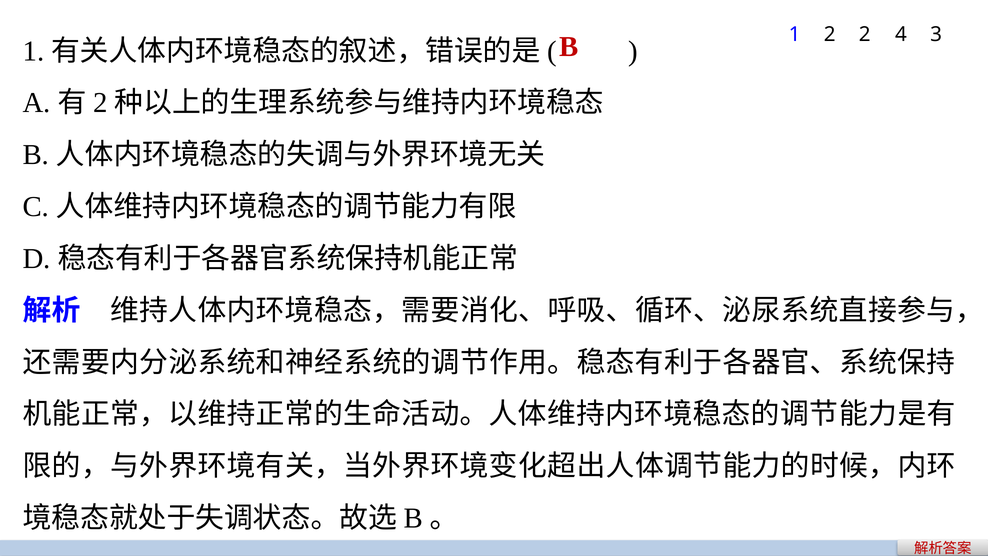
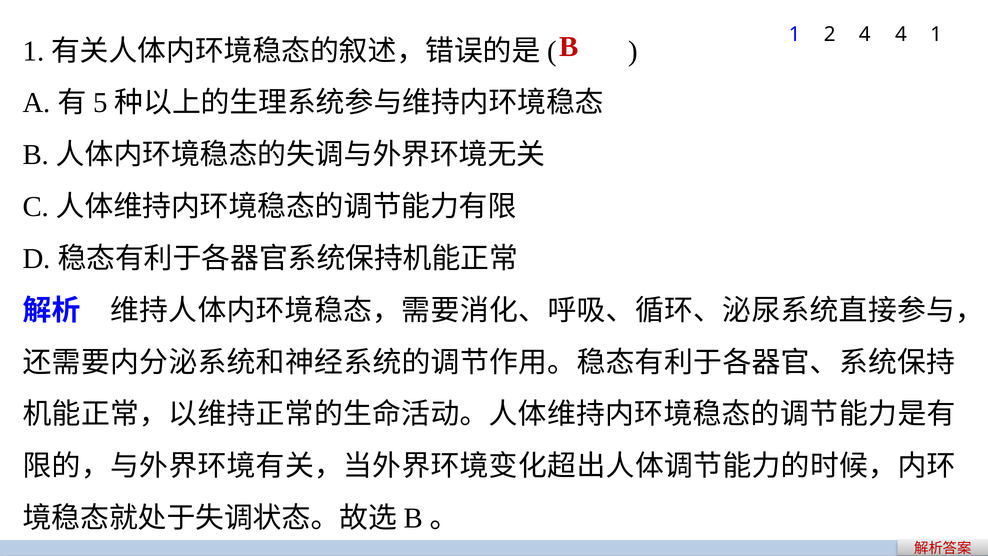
2 2: 2 -> 4
4 3: 3 -> 1
2 at (100, 103): 2 -> 5
